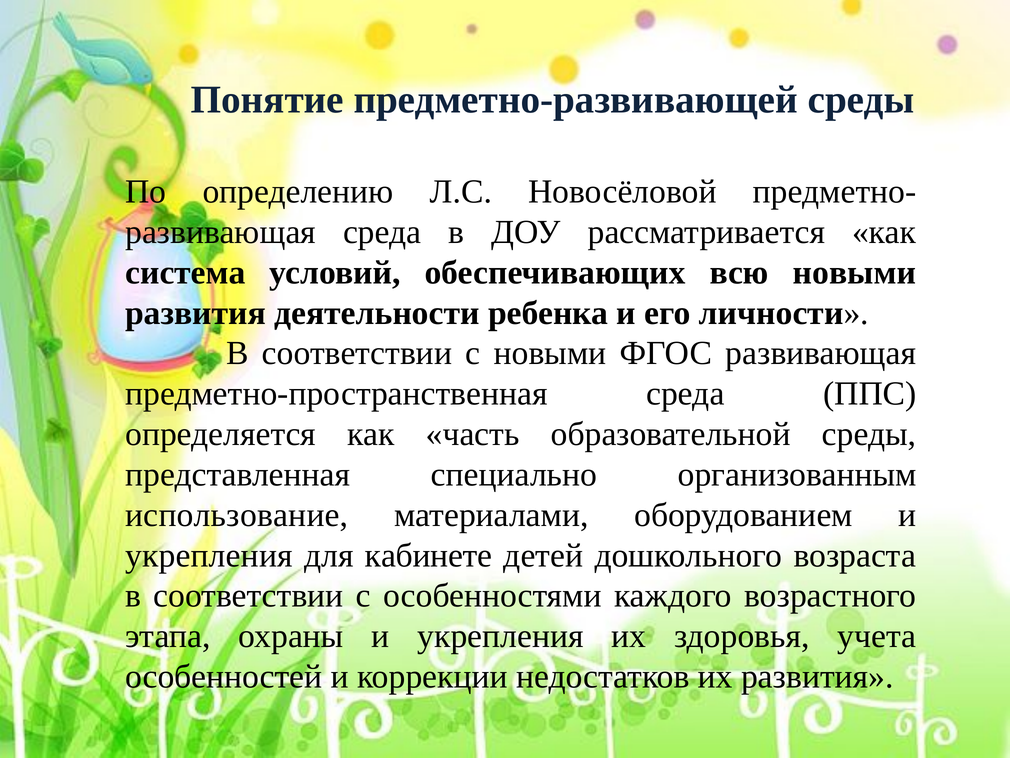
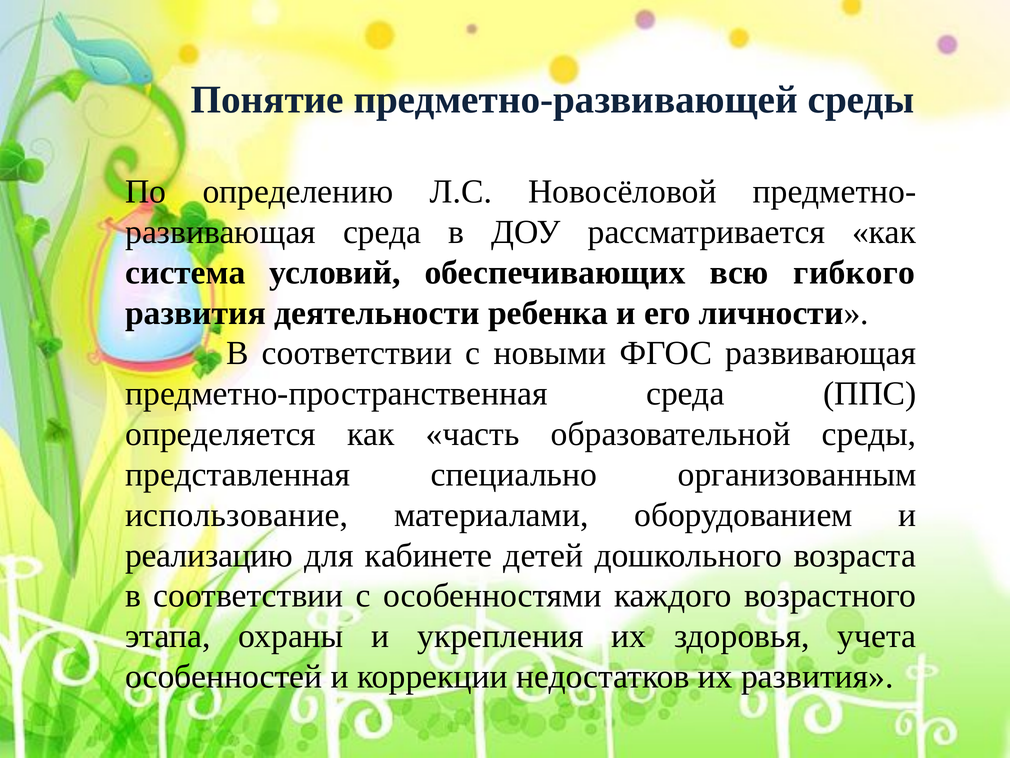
всю новыми: новыми -> гибкого
укрепления at (209, 555): укрепления -> реализацию
